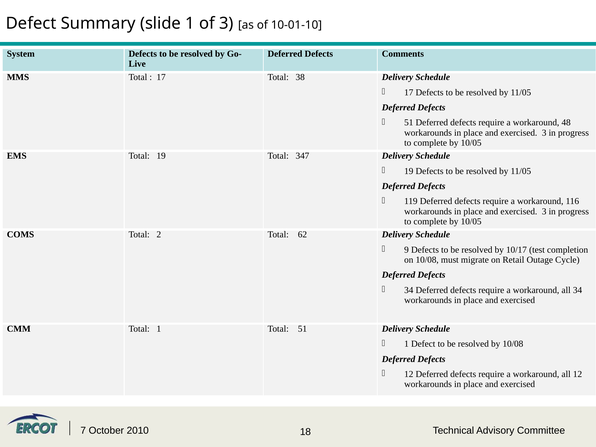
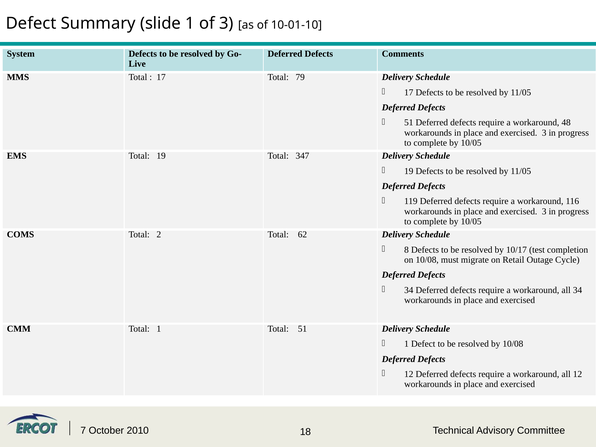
38: 38 -> 79
9: 9 -> 8
